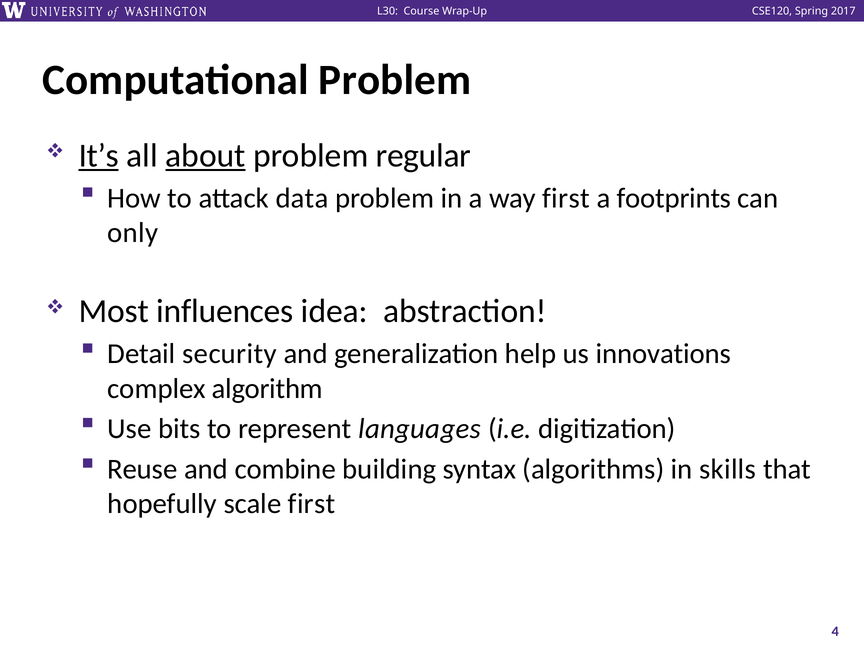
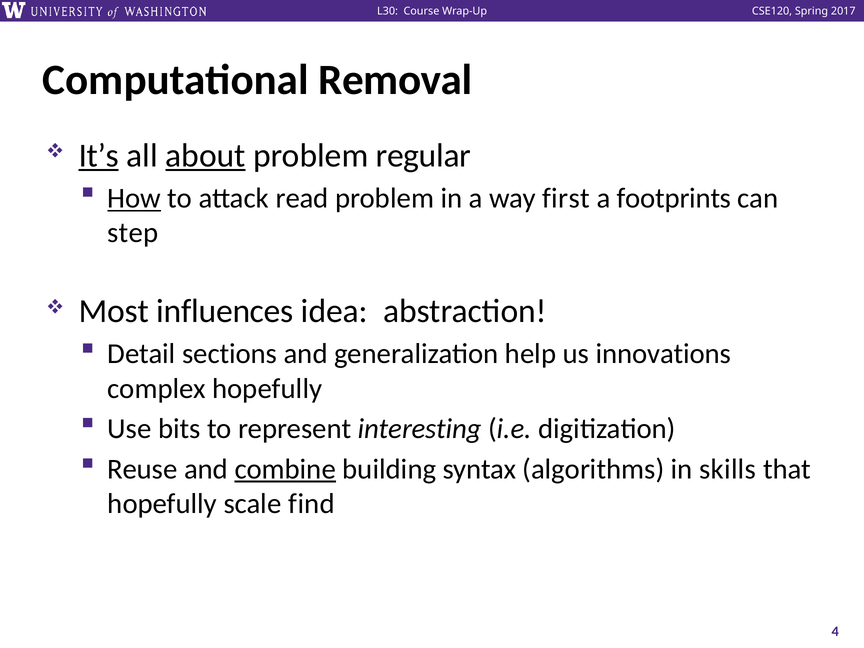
Computational Problem: Problem -> Removal
How underline: none -> present
data: data -> read
only: only -> step
security: security -> sections
complex algorithm: algorithm -> hopefully
languages: languages -> interesting
combine underline: none -> present
scale first: first -> find
